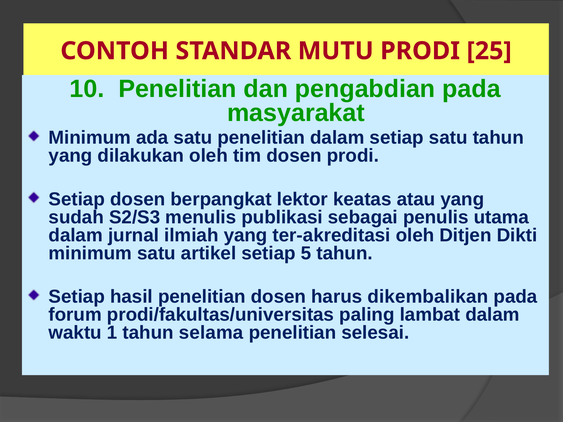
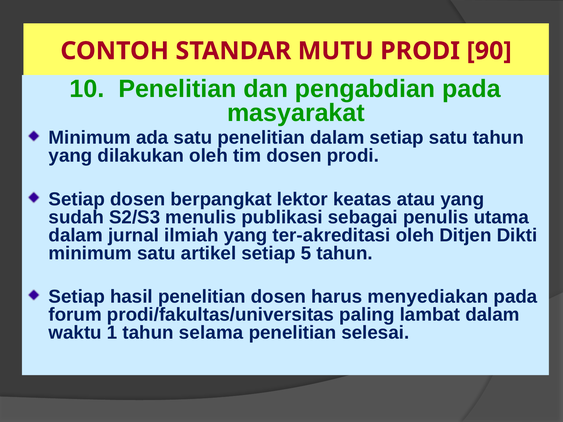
25: 25 -> 90
dikembalikan: dikembalikan -> menyediakan
